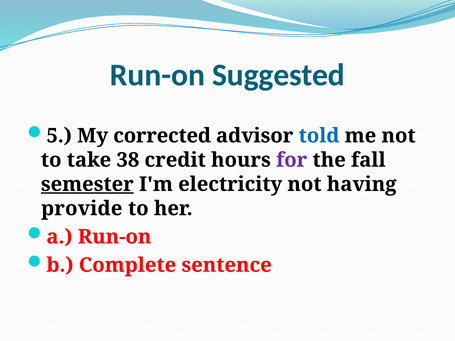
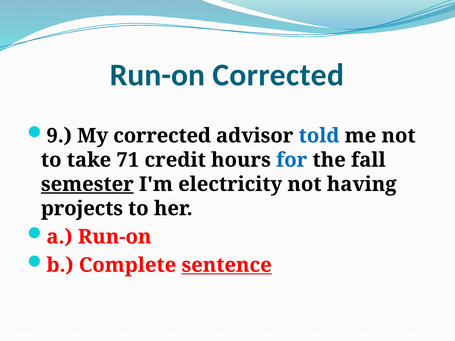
Run-on Suggested: Suggested -> Corrected
5: 5 -> 9
38: 38 -> 71
for colour: purple -> blue
provide: provide -> projects
sentence underline: none -> present
